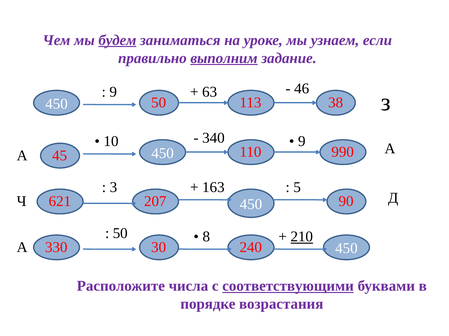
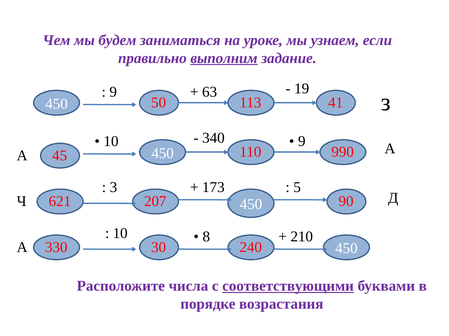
будем underline: present -> none
46: 46 -> 19
38: 38 -> 41
163: 163 -> 173
50 at (120, 234): 50 -> 10
210 underline: present -> none
